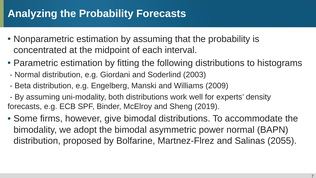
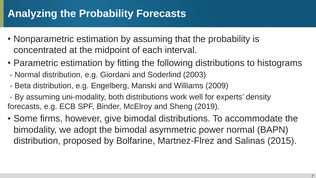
2055: 2055 -> 2015
